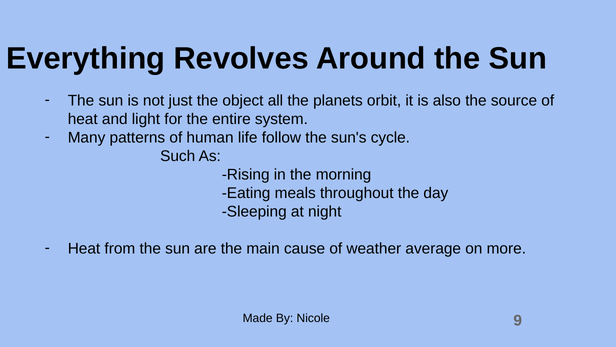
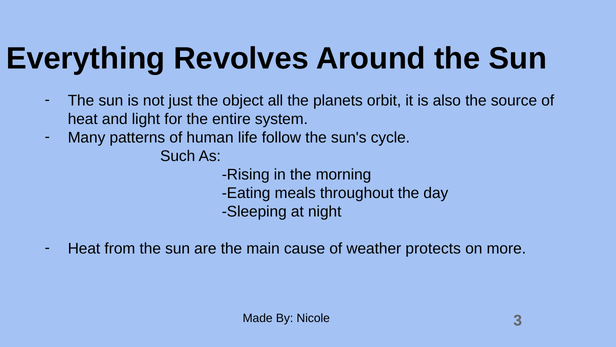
average: average -> protects
9: 9 -> 3
